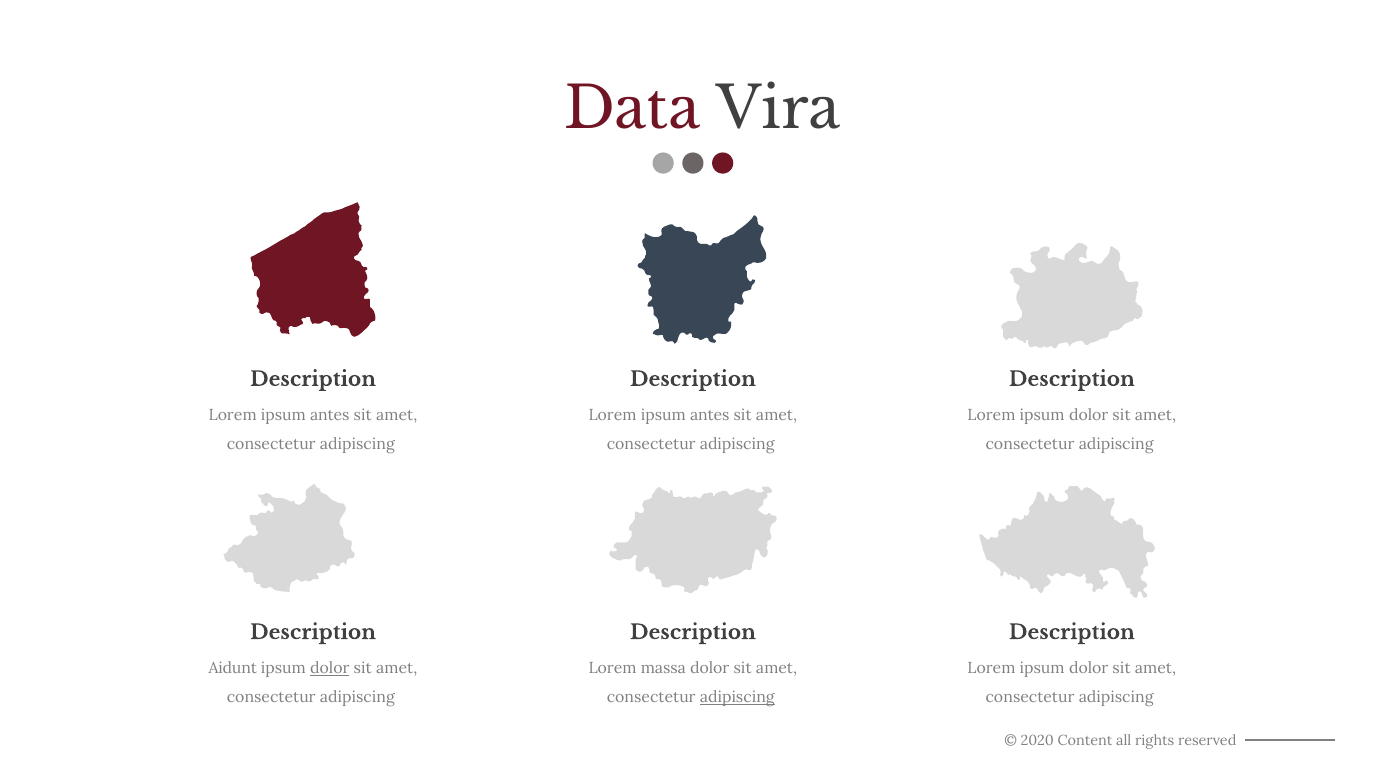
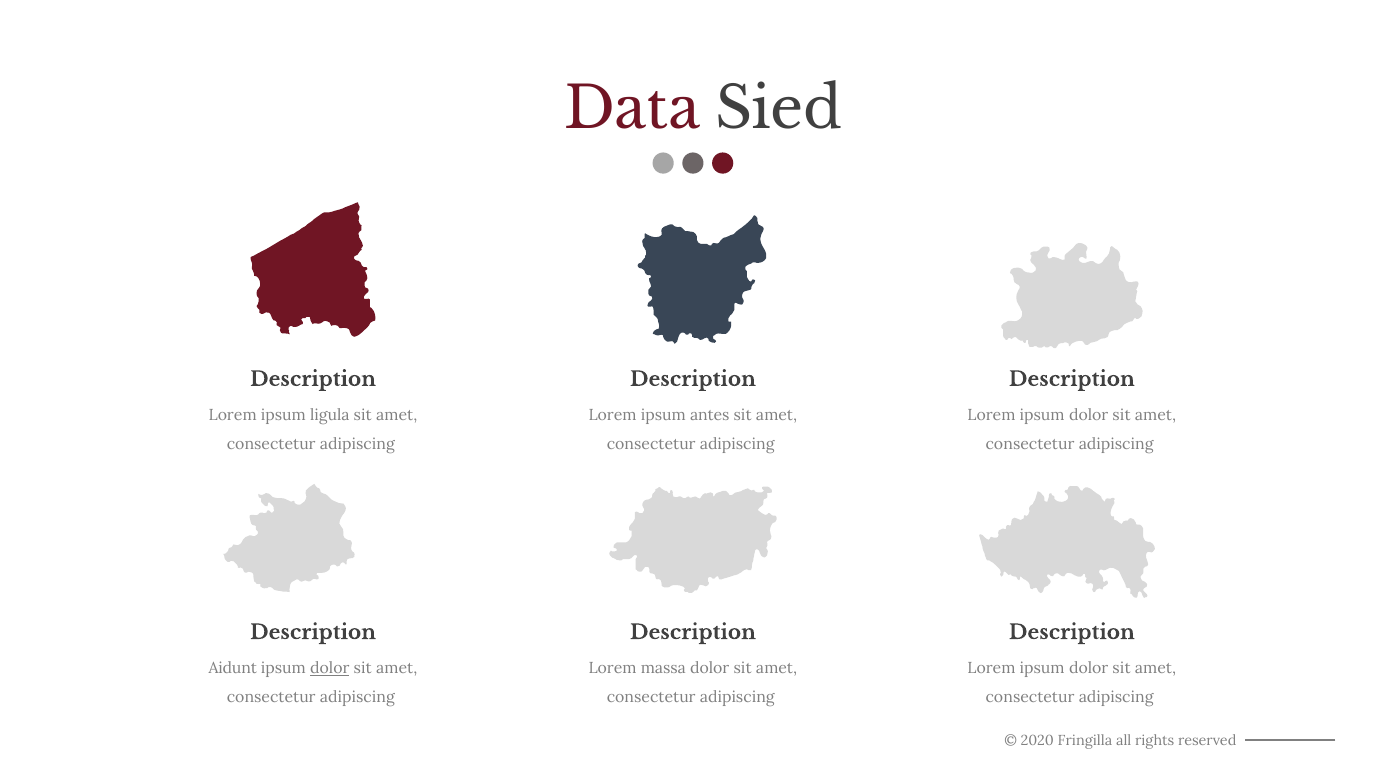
Vira: Vira -> Sied
antes at (330, 415): antes -> ligula
adipiscing at (737, 697) underline: present -> none
Content: Content -> Fringilla
